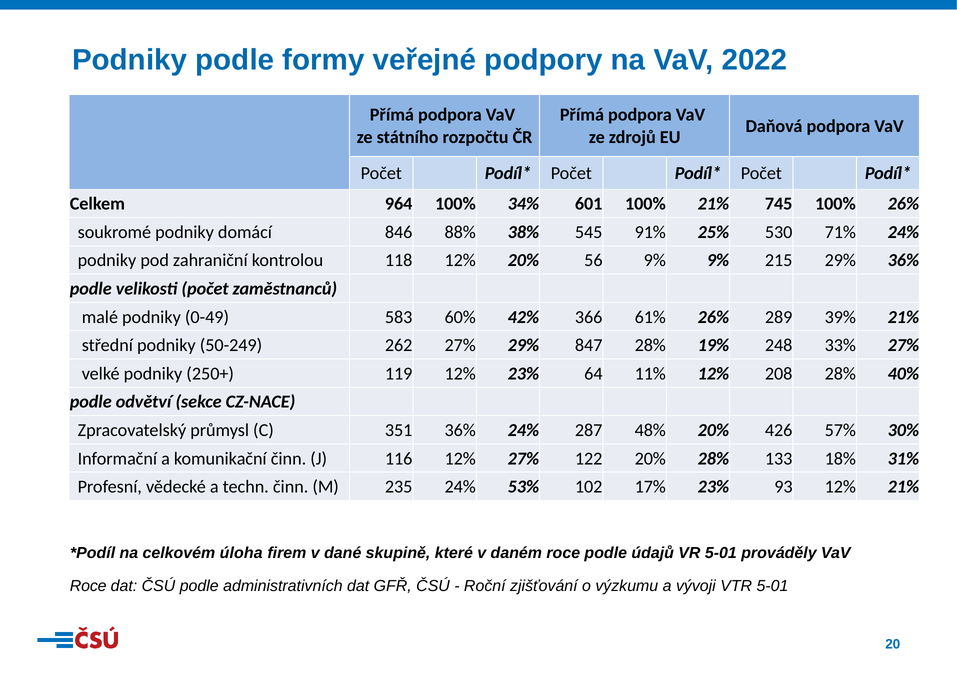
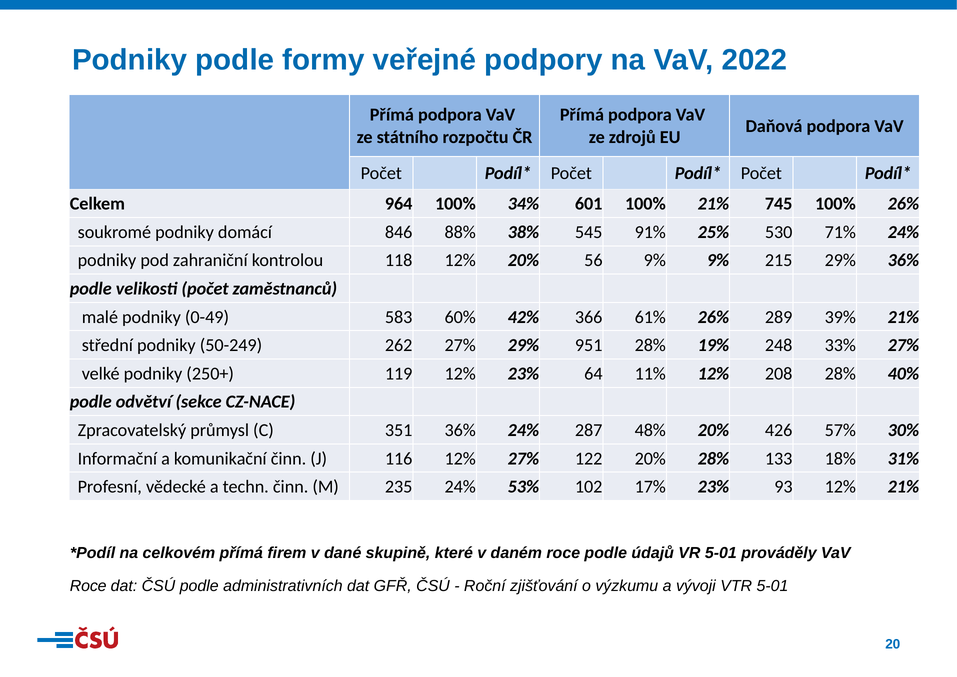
847: 847 -> 951
celkovém úloha: úloha -> přímá
